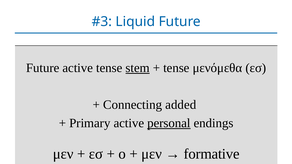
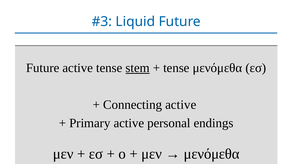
Connecting added: added -> active
personal underline: present -> none
formative at (212, 154): formative -> μενόμεθα
